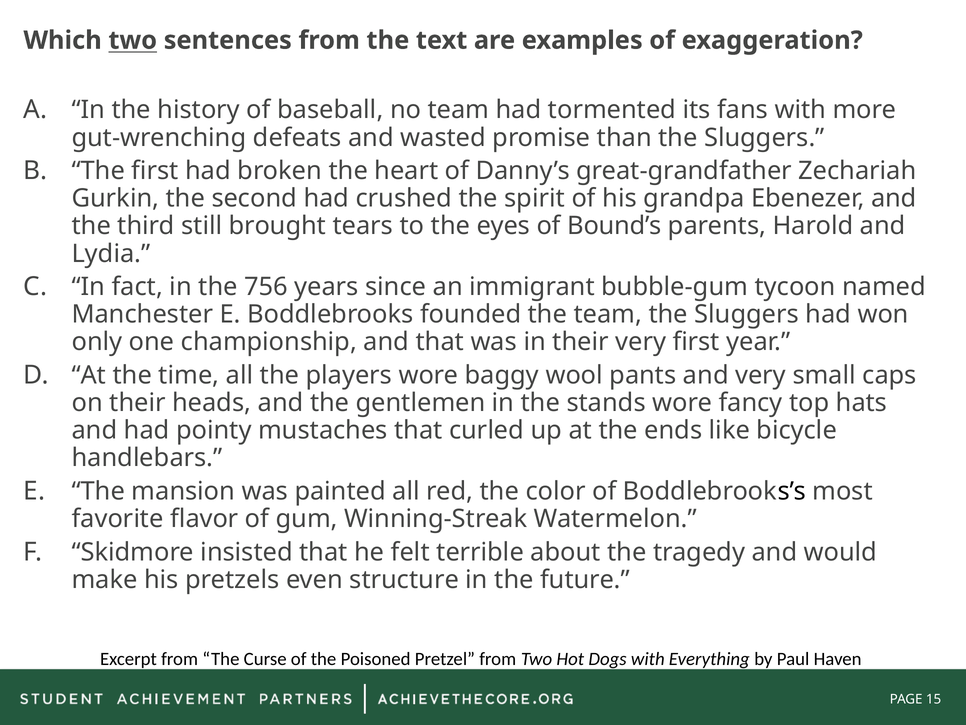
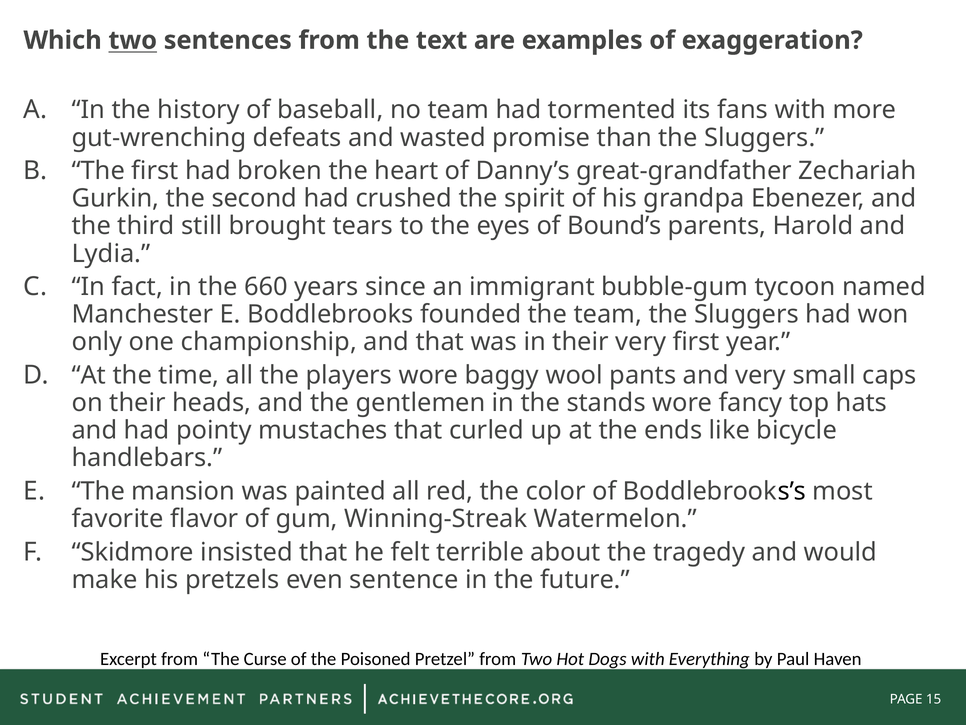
756: 756 -> 660
structure: structure -> sentence
